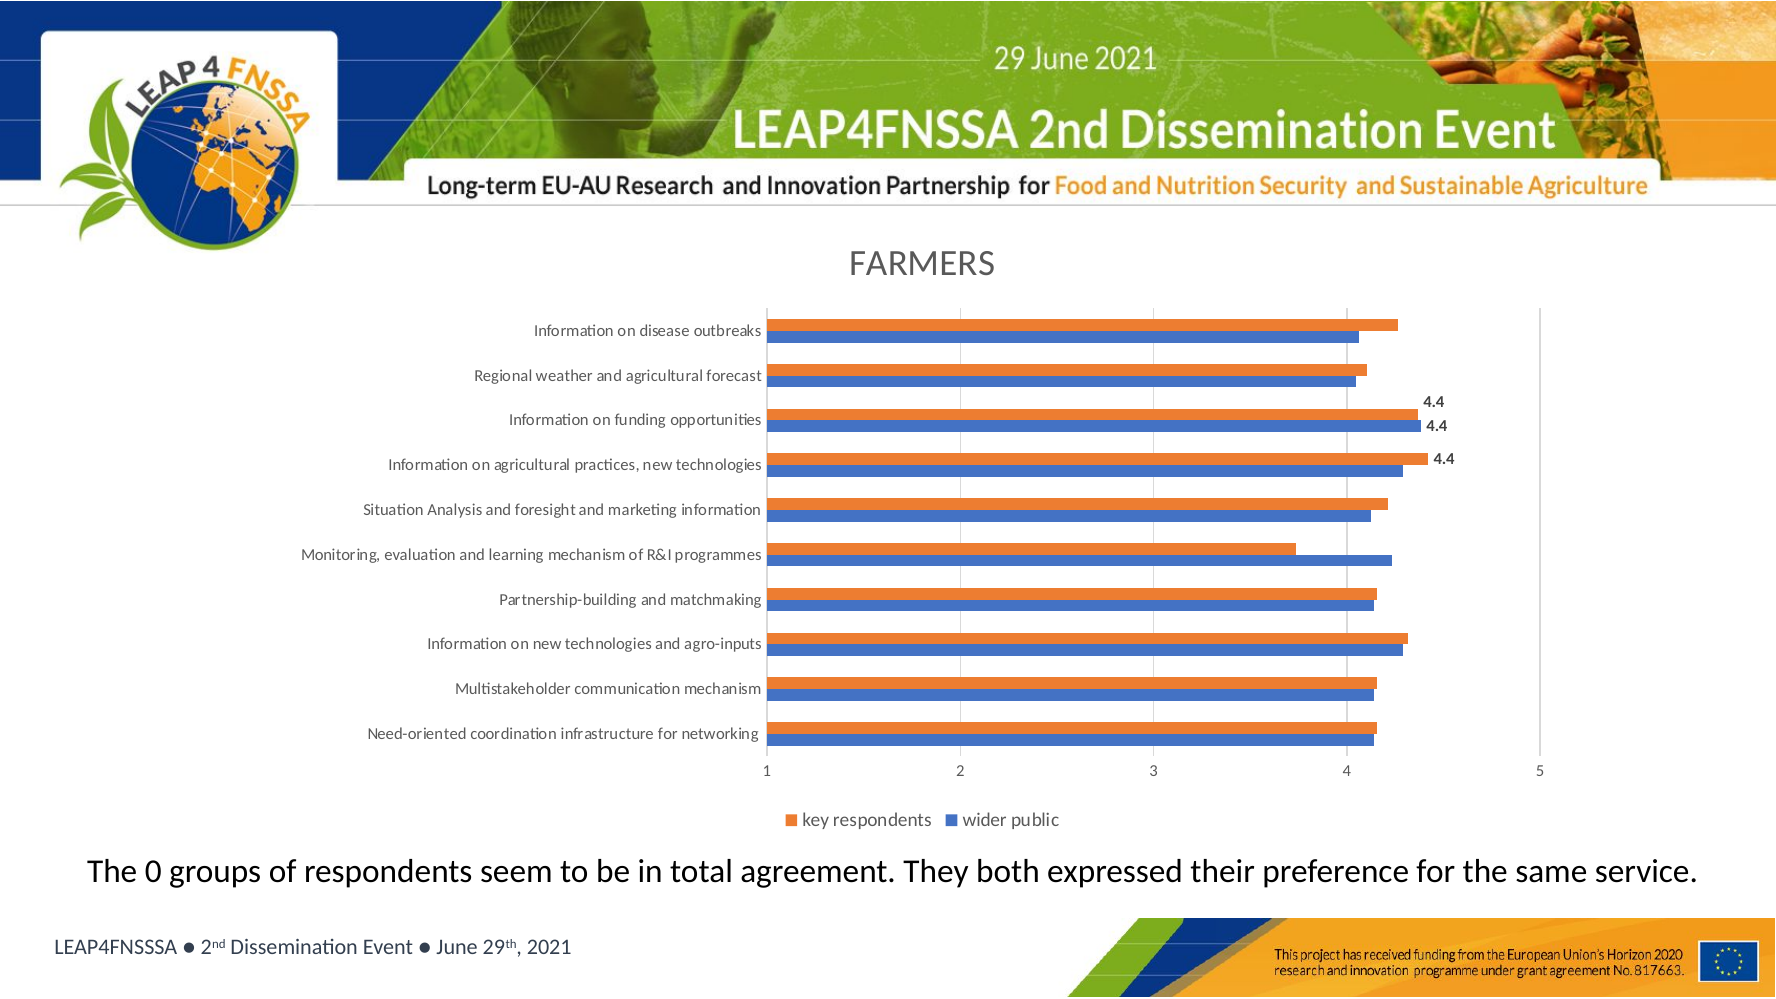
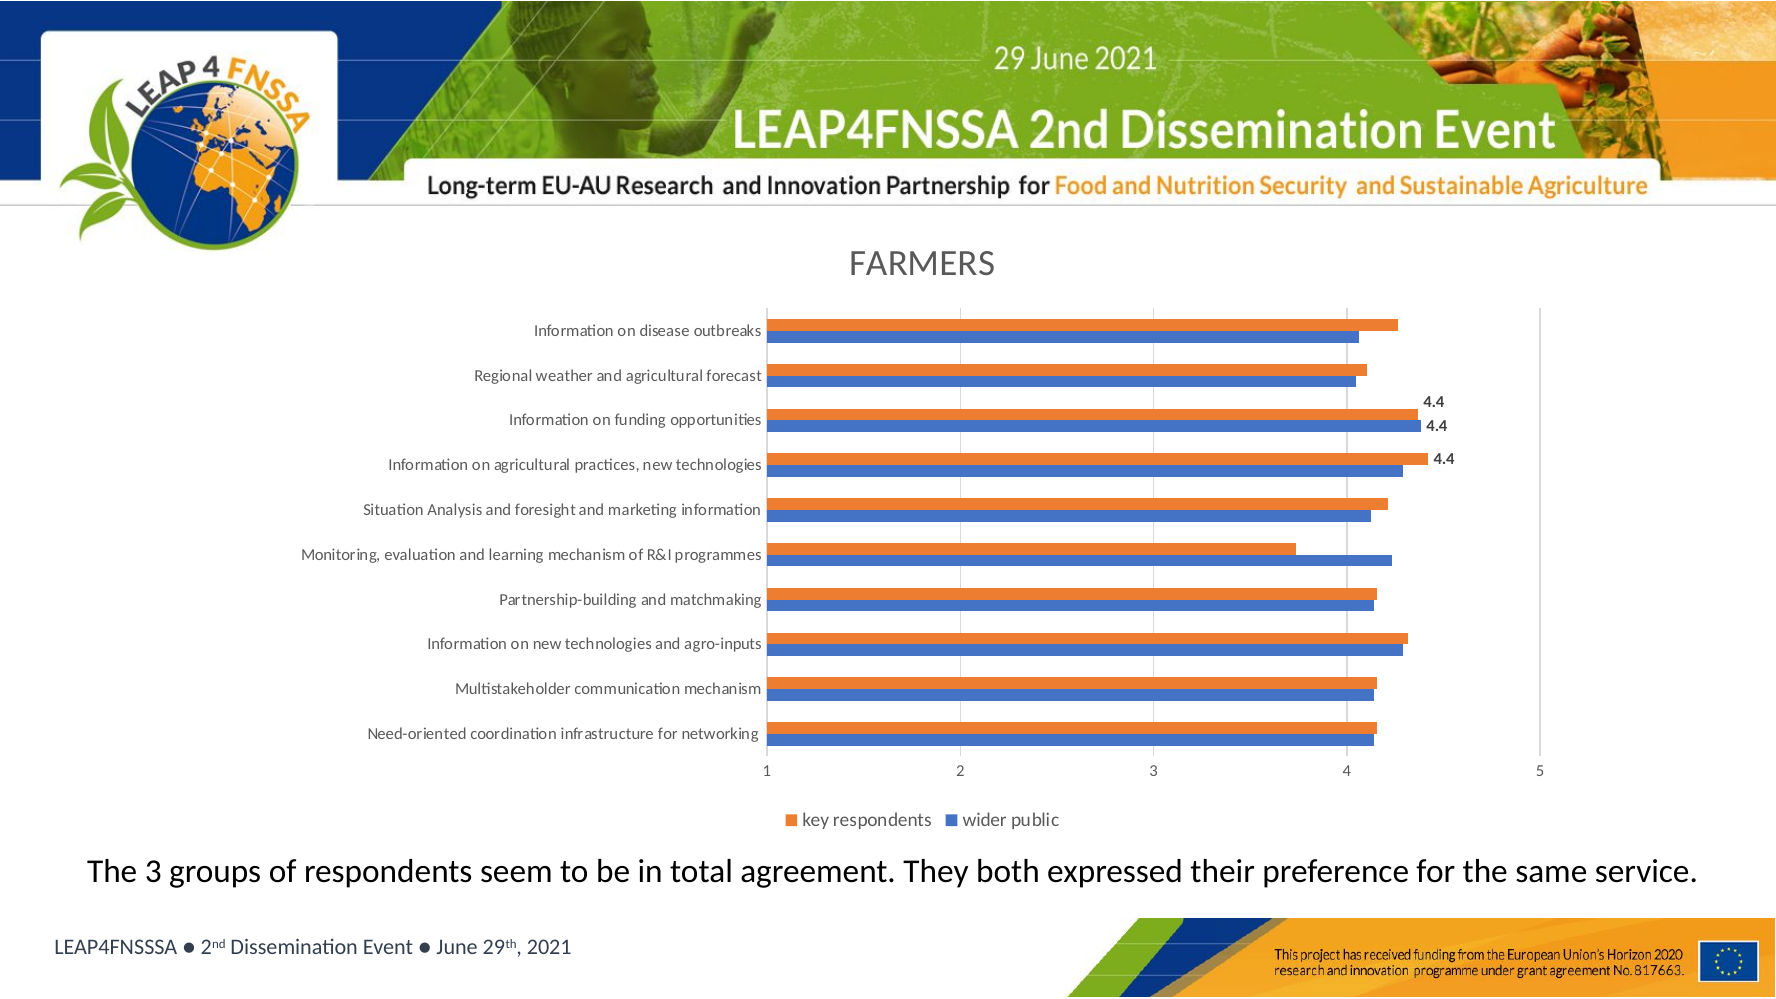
The 0: 0 -> 3
